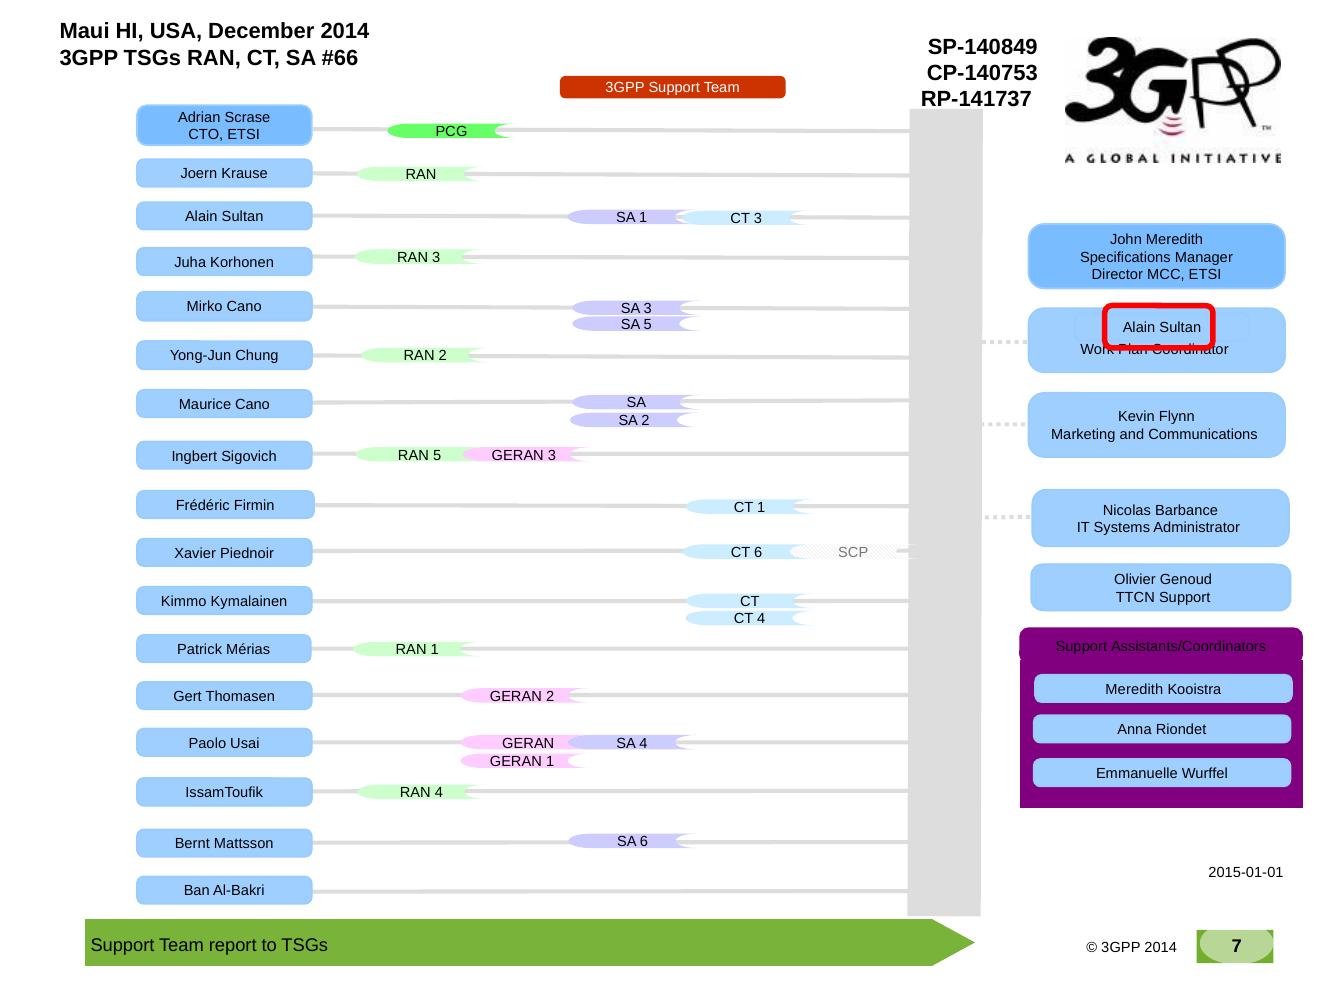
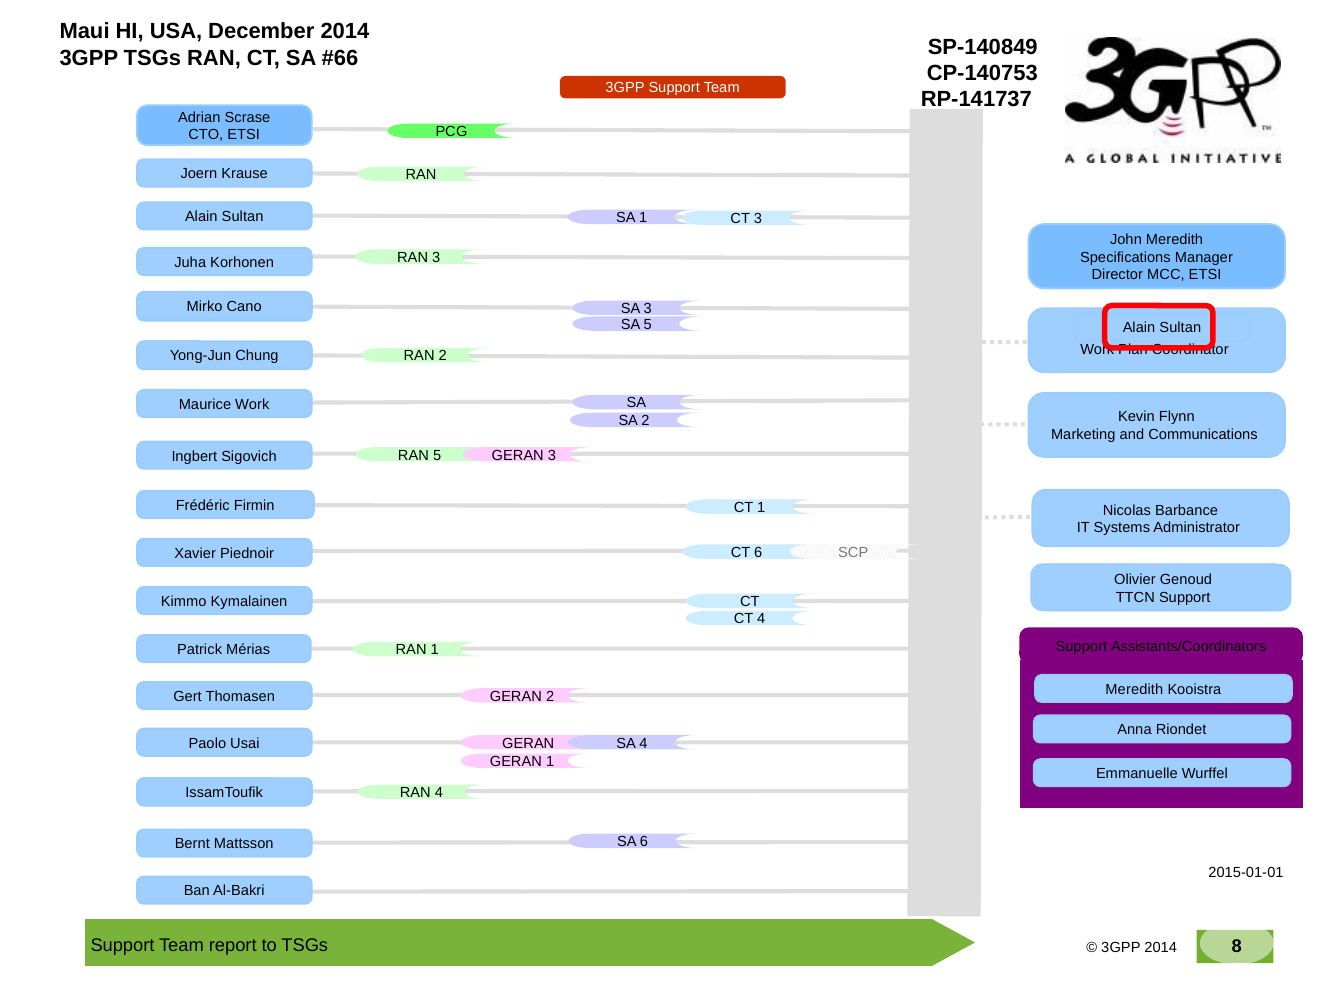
Maurice Cano: Cano -> Work
7: 7 -> 8
